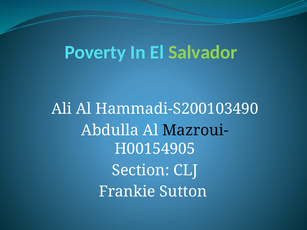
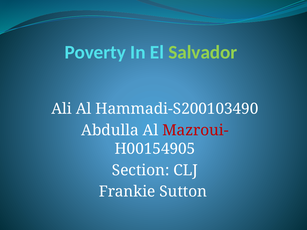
Mazroui- colour: black -> red
